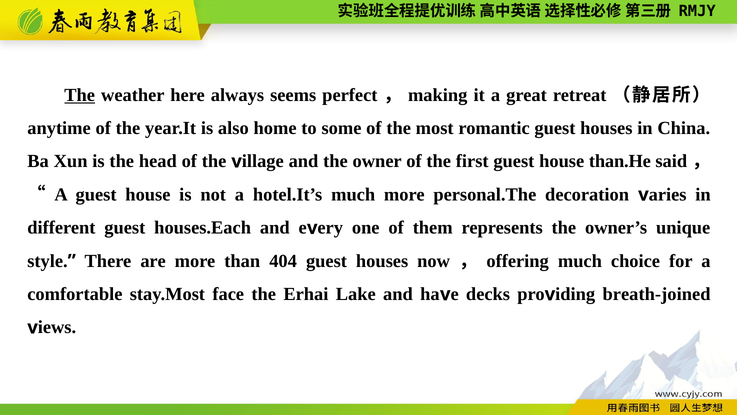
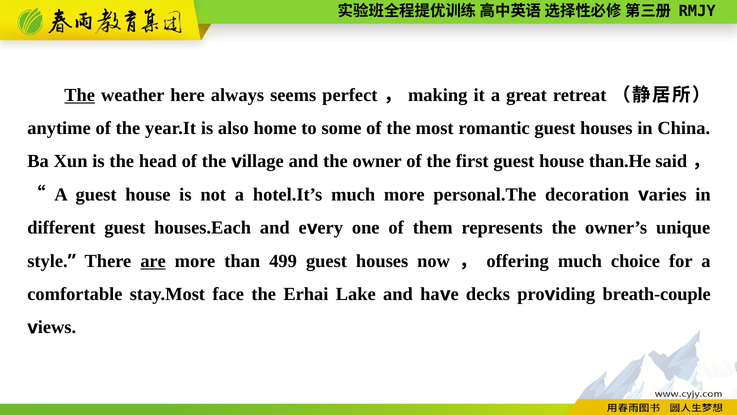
are underline: none -> present
404: 404 -> 499
breath-joined: breath-joined -> breath-couple
